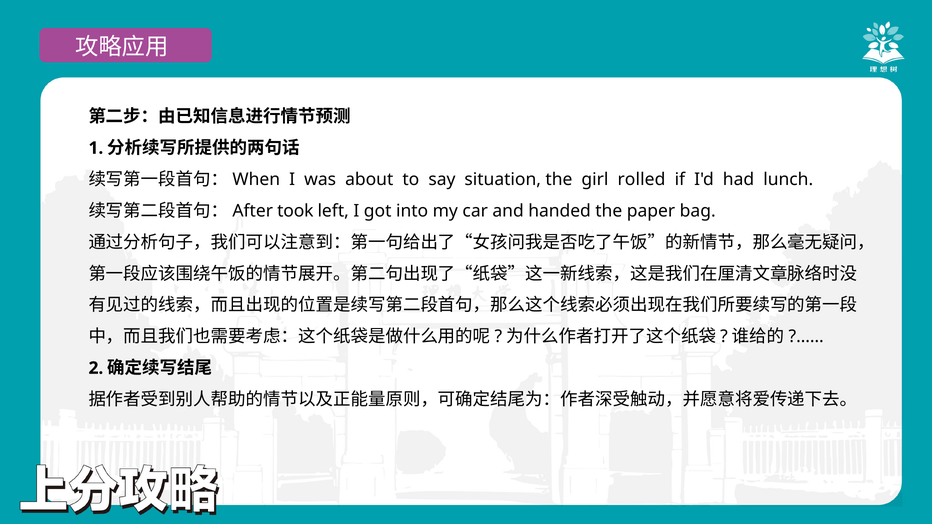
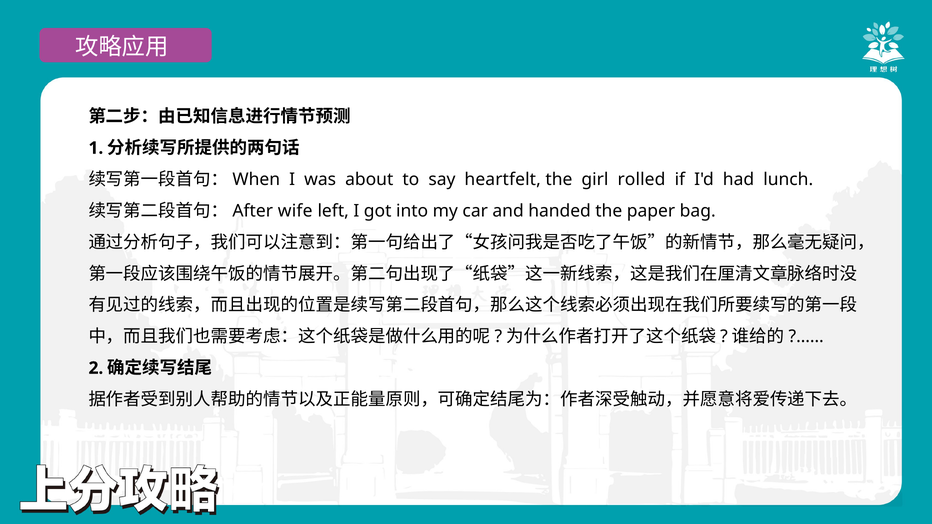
situation: situation -> heartfelt
took: took -> wife
